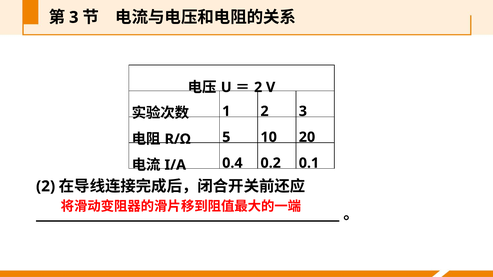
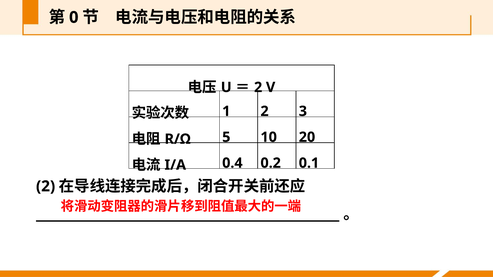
3 at (74, 17): 3 -> 0
